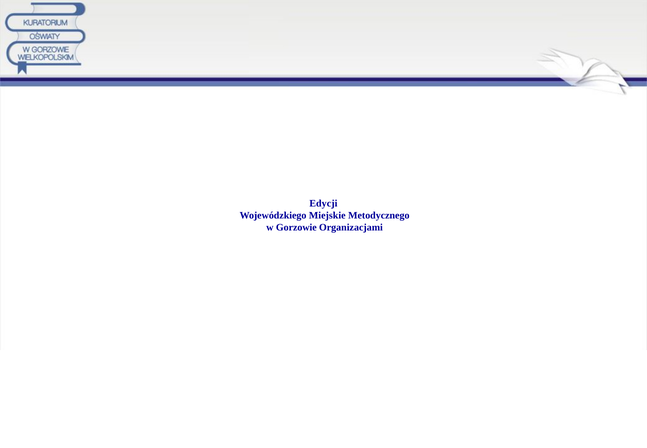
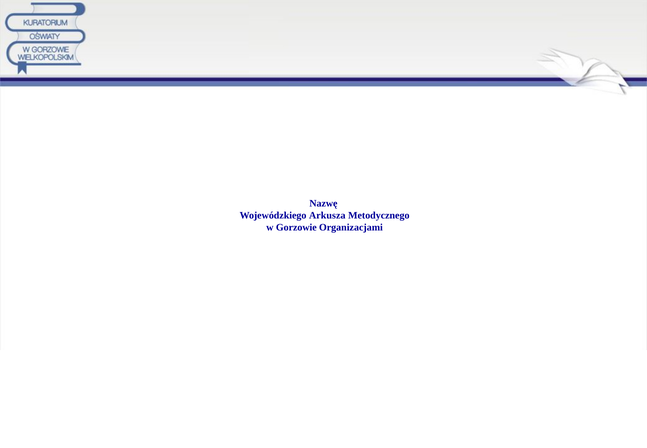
Edycji: Edycji -> Nazwę
Miejskie: Miejskie -> Arkusza
